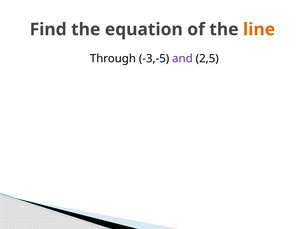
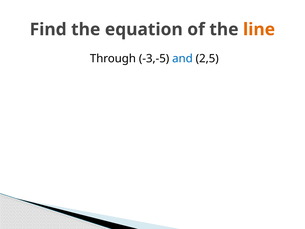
and colour: purple -> blue
